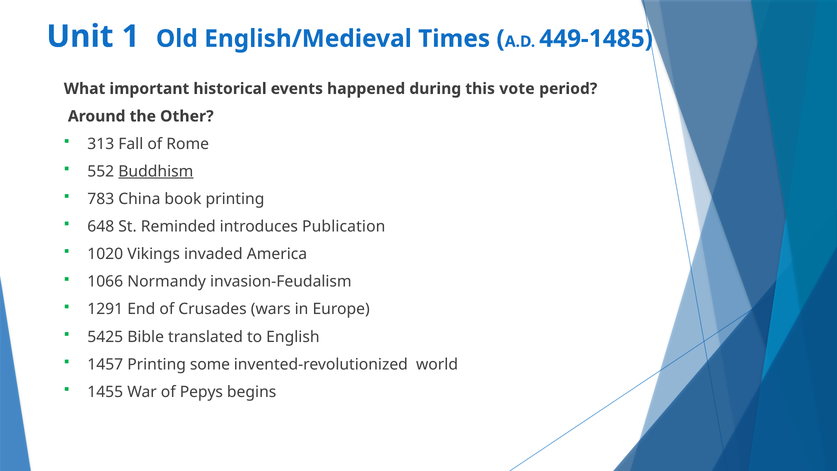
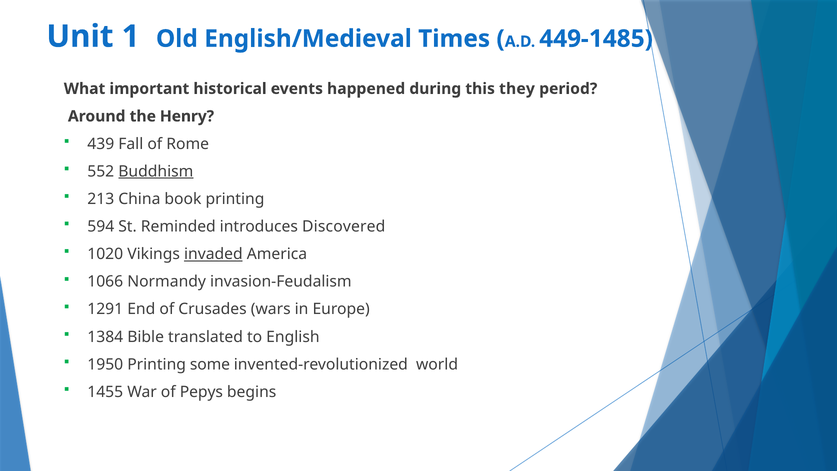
vote: vote -> they
Other: Other -> Henry
313: 313 -> 439
783: 783 -> 213
648: 648 -> 594
Publication: Publication -> Discovered
invaded underline: none -> present
5425: 5425 -> 1384
1457: 1457 -> 1950
